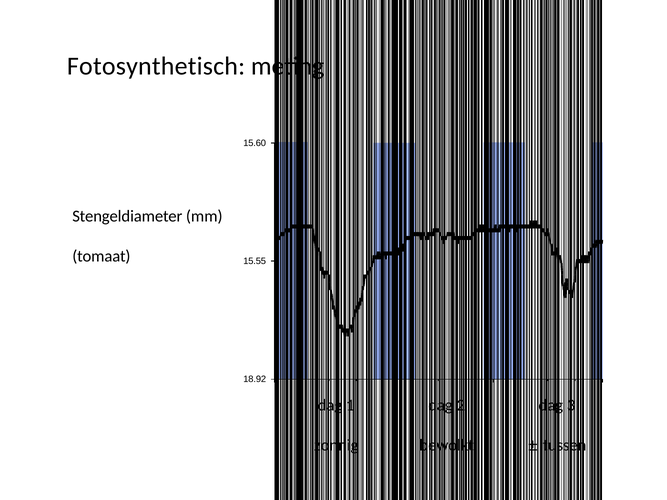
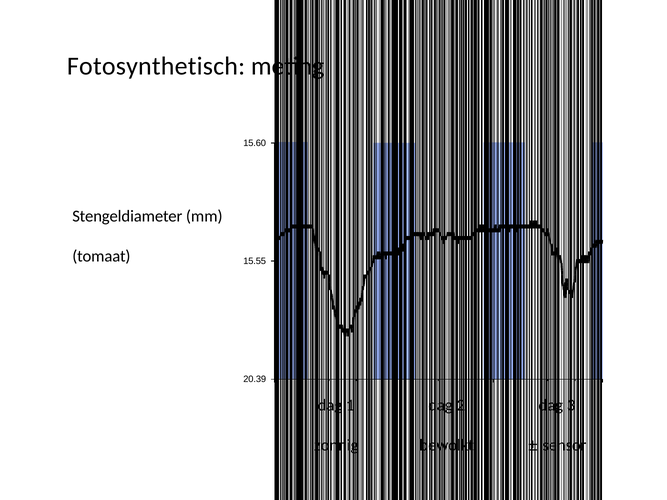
18.92: 18.92 -> 20.39
tussen: tussen -> sensor
